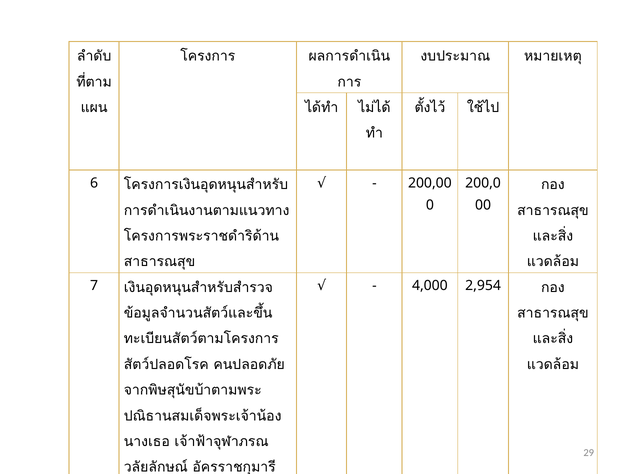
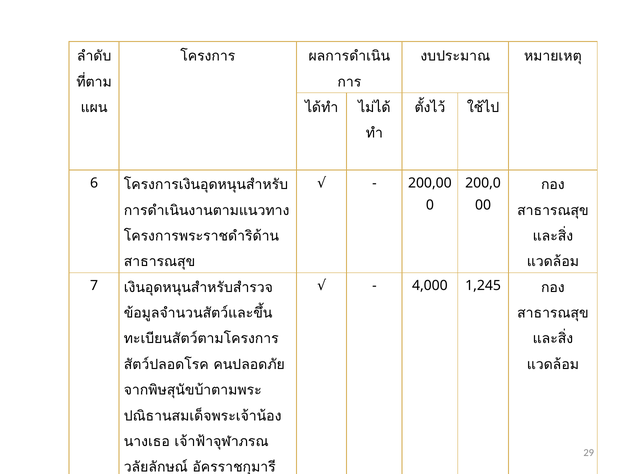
2,954: 2,954 -> 1,245
